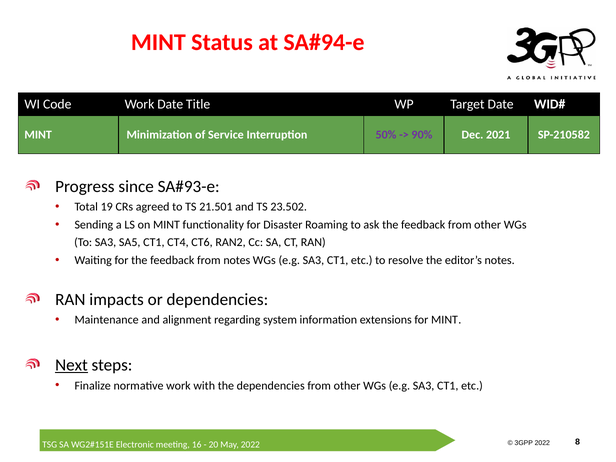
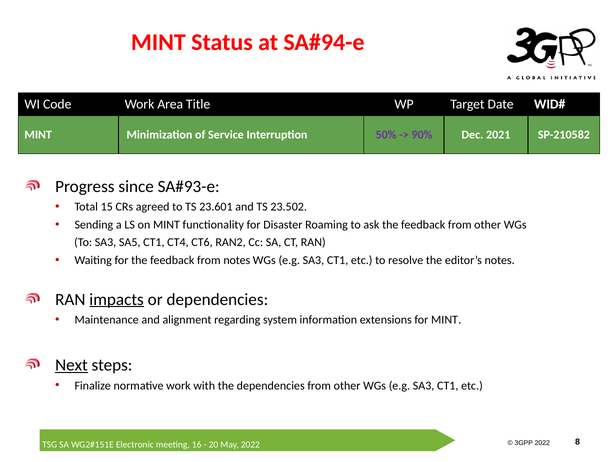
Work Date: Date -> Area
19: 19 -> 15
21.501: 21.501 -> 23.601
impacts underline: none -> present
